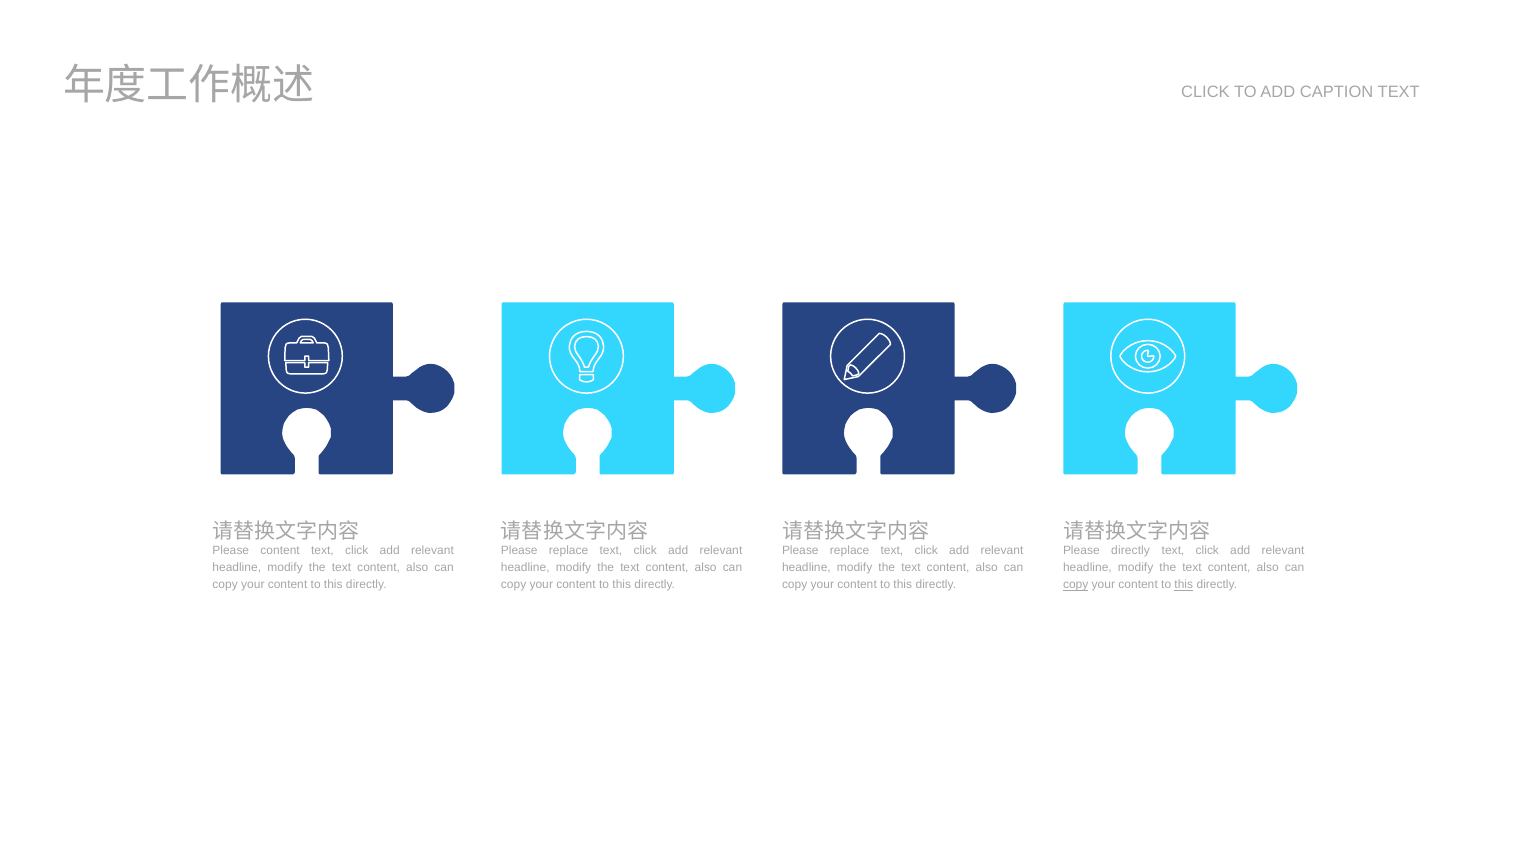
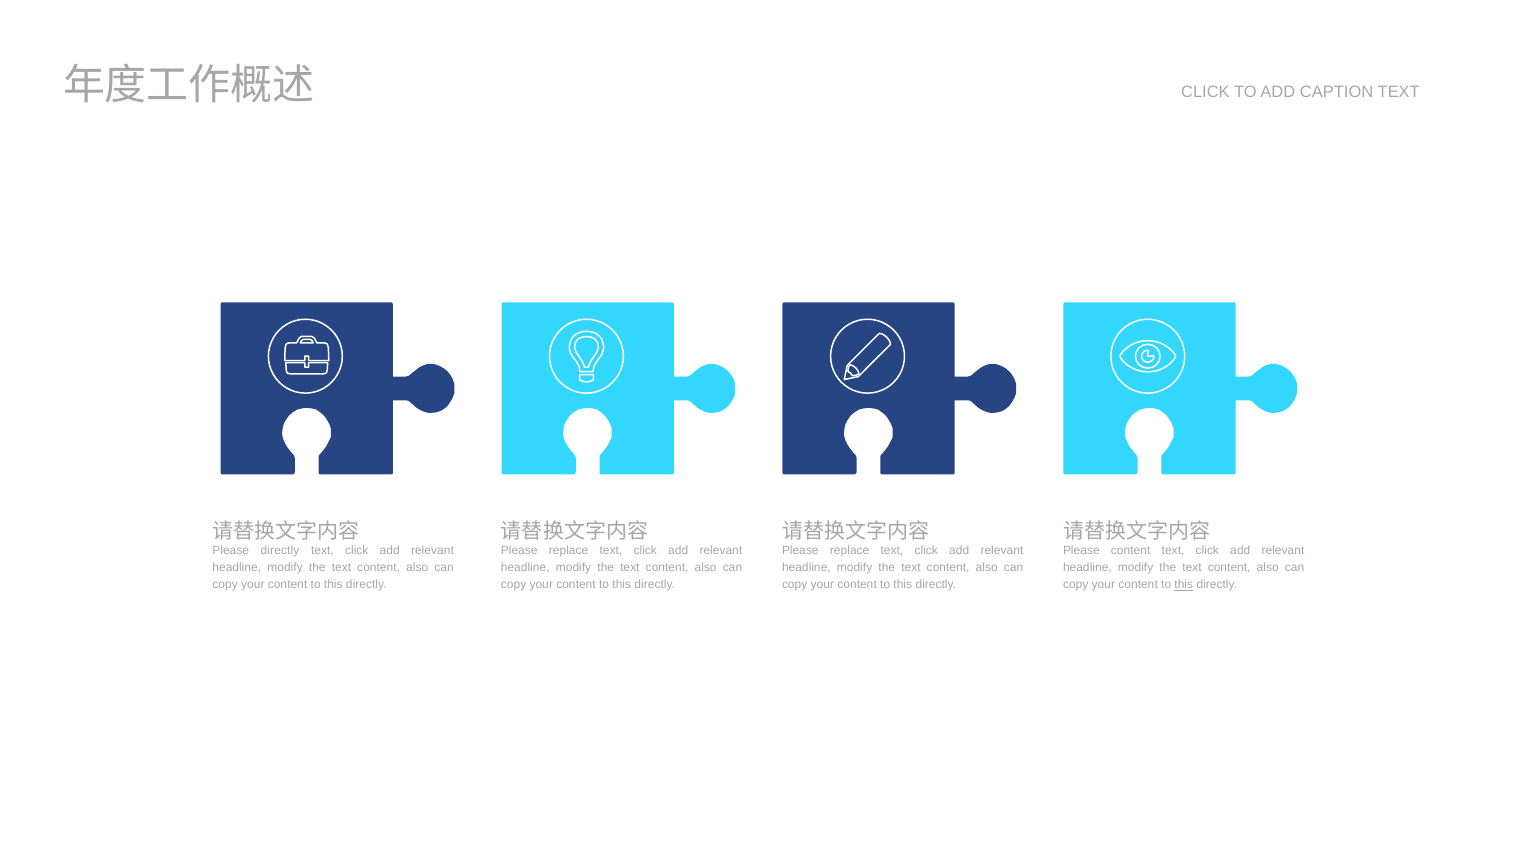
Please content: content -> directly
Please directly: directly -> content
copy at (1076, 585) underline: present -> none
